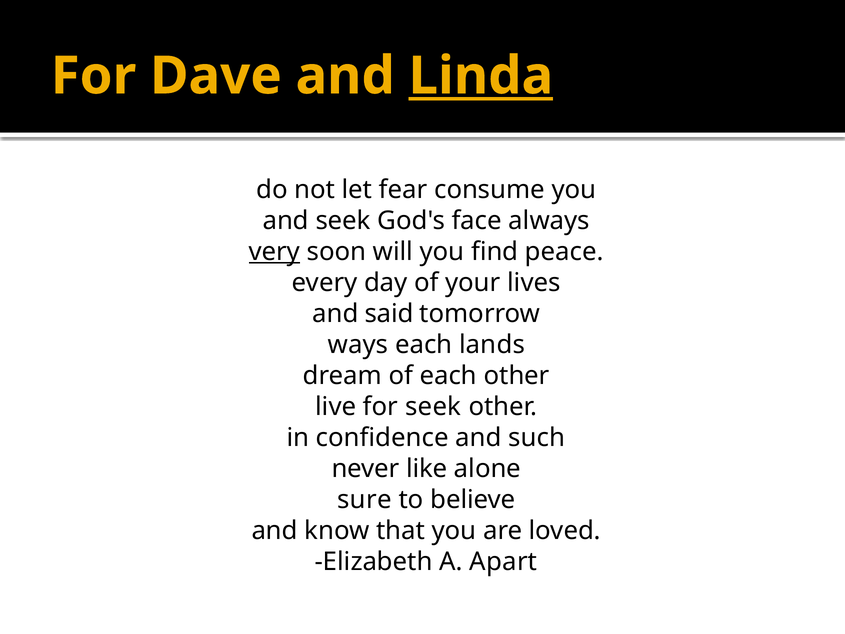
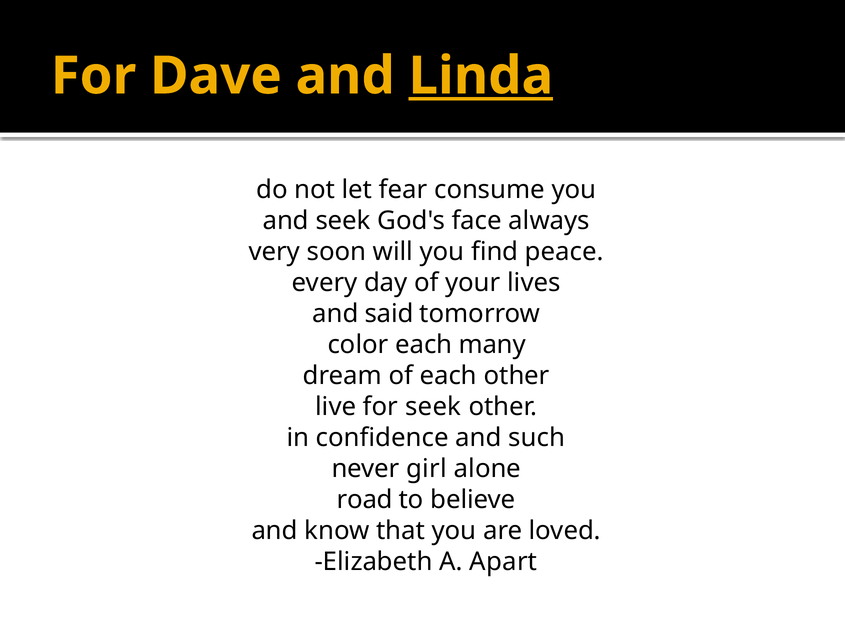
very underline: present -> none
ways: ways -> color
lands: lands -> many
like: like -> girl
sure: sure -> road
